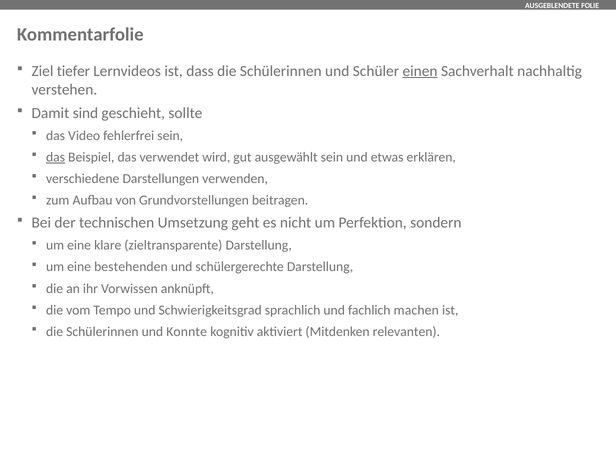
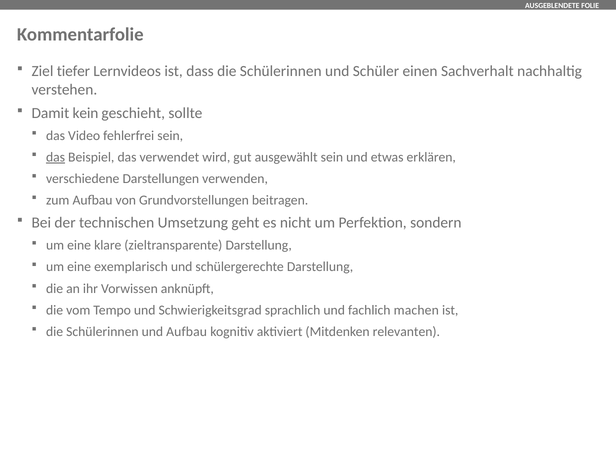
einen underline: present -> none
sind: sind -> kein
bestehenden: bestehenden -> exemplarisch
und Konnte: Konnte -> Aufbau
